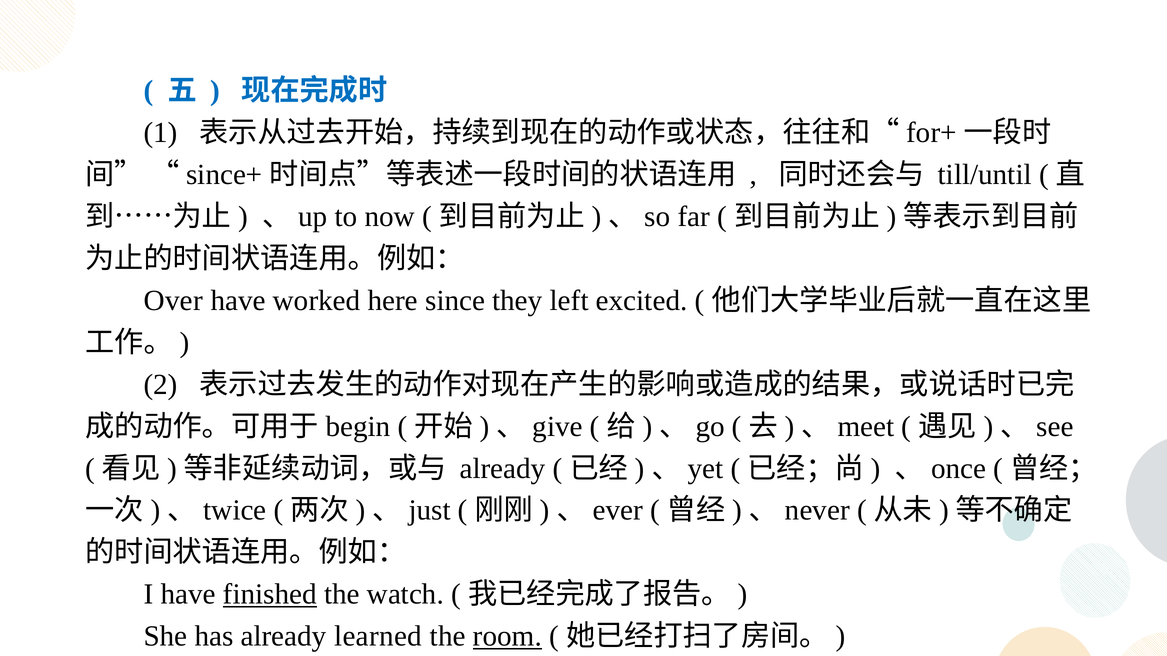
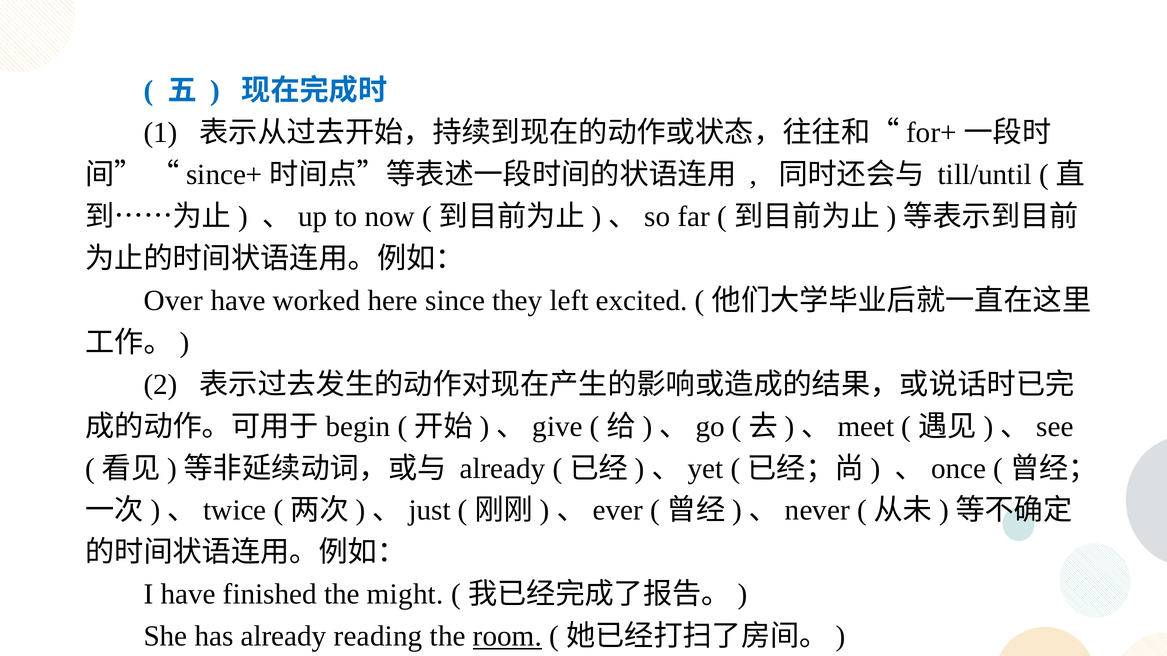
finished underline: present -> none
watch: watch -> might
learned: learned -> reading
